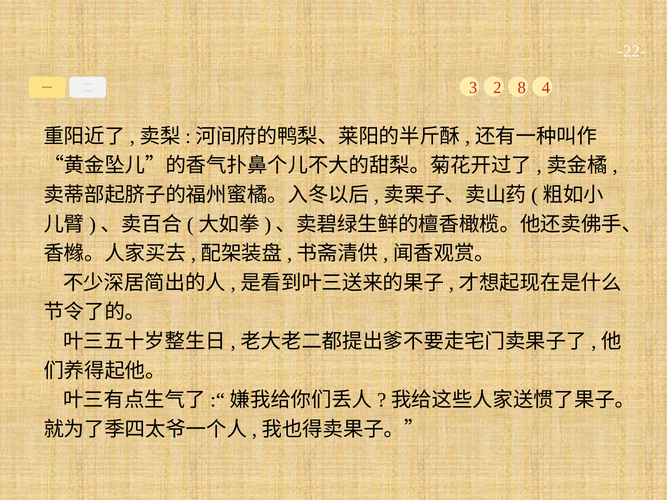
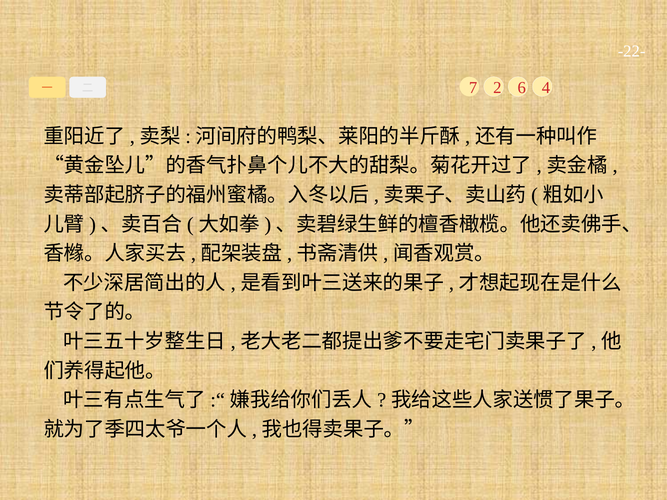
3: 3 -> 7
8: 8 -> 6
